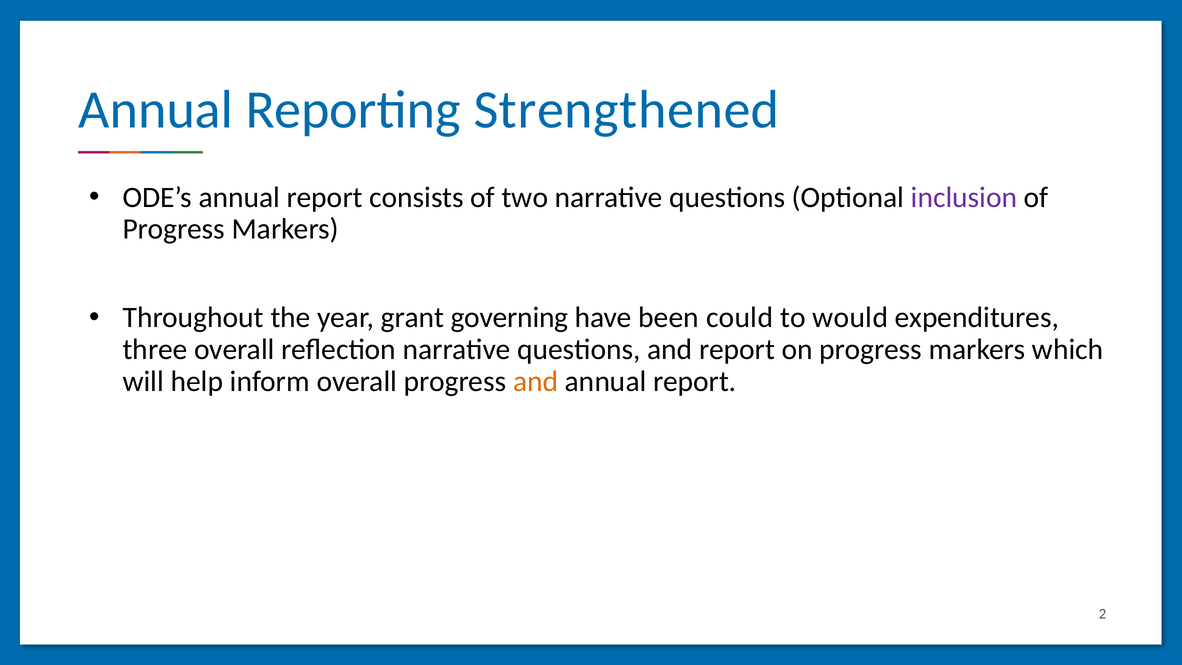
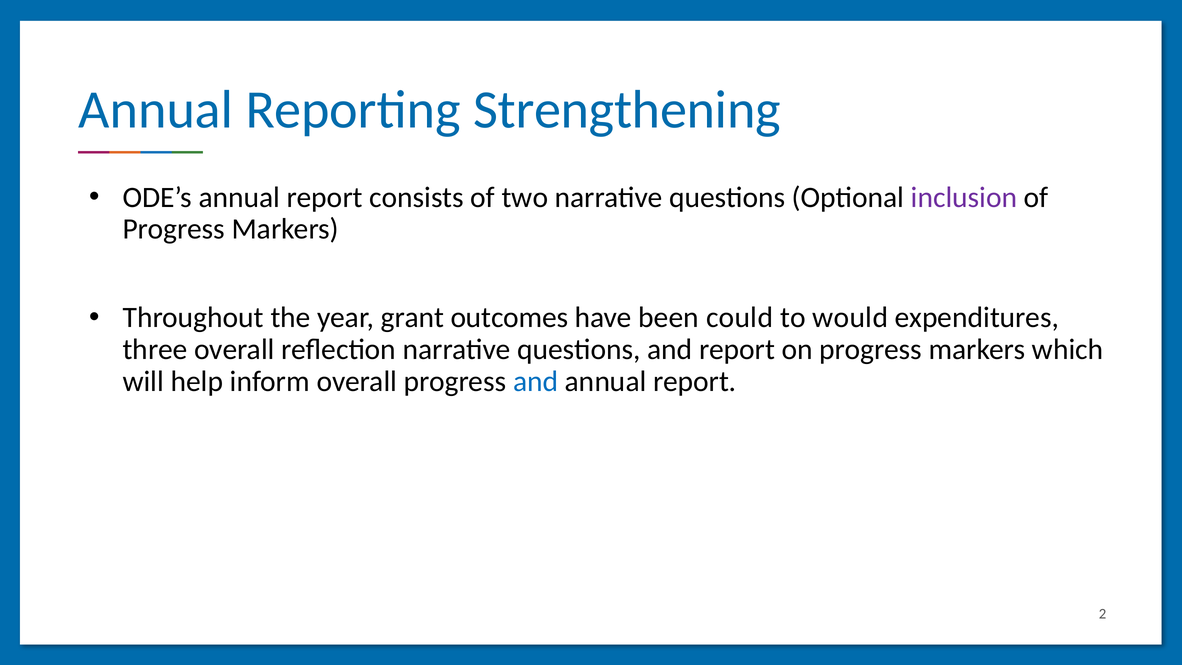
Strengthened: Strengthened -> Strengthening
governing: governing -> outcomes
and at (536, 381) colour: orange -> blue
